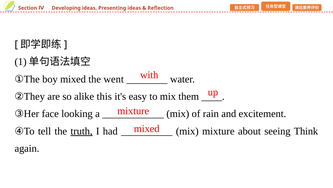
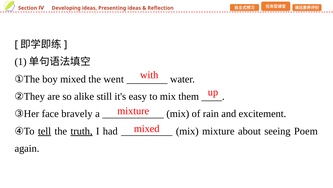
this: this -> still
looking: looking -> bravely
tell underline: none -> present
Think: Think -> Poem
